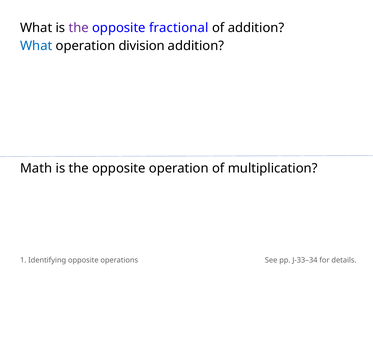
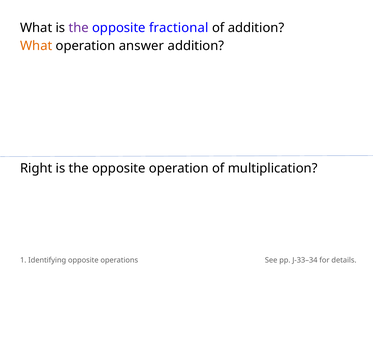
What at (36, 46) colour: blue -> orange
division: division -> answer
Math: Math -> Right
